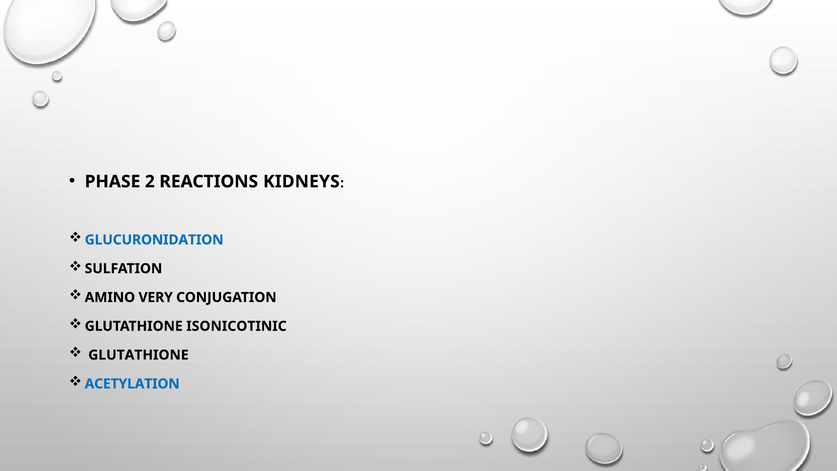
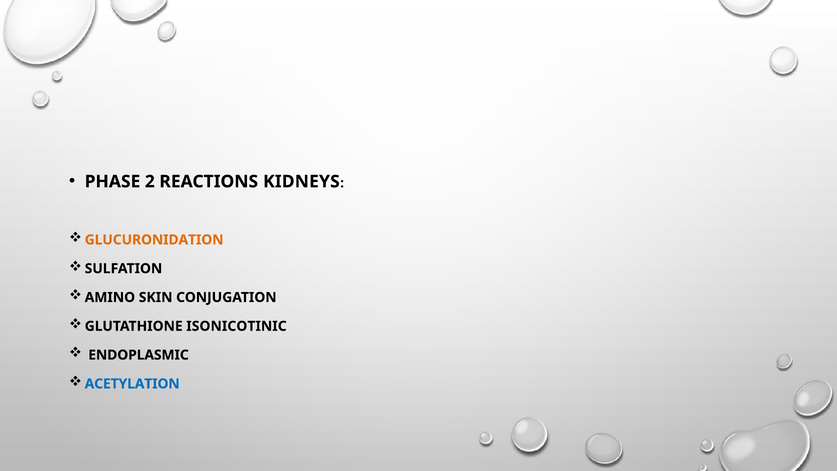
GLUCURONIDATION colour: blue -> orange
VERY: VERY -> SKIN
GLUTATHIONE at (138, 355): GLUTATHIONE -> ENDOPLASMIC
